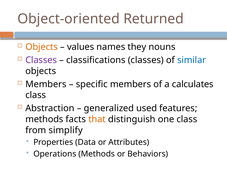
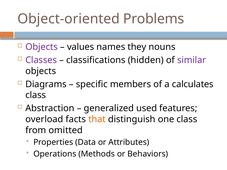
Returned: Returned -> Problems
Objects at (42, 47) colour: orange -> purple
classifications classes: classes -> hidden
similar colour: blue -> purple
Members at (46, 84): Members -> Diagrams
methods at (44, 119): methods -> overload
simplify: simplify -> omitted
